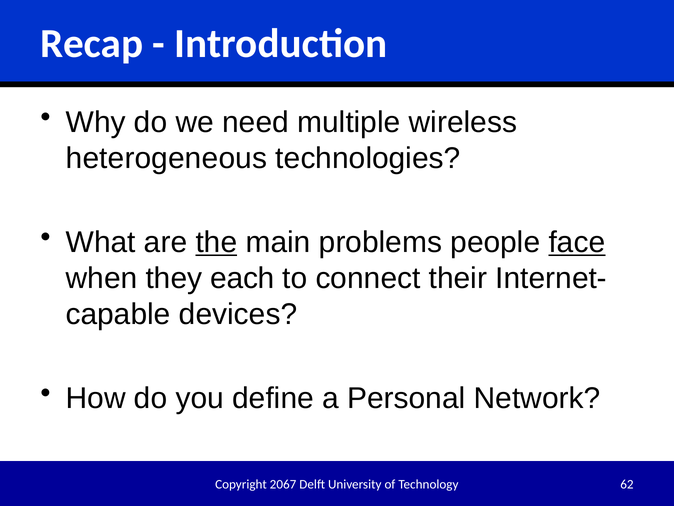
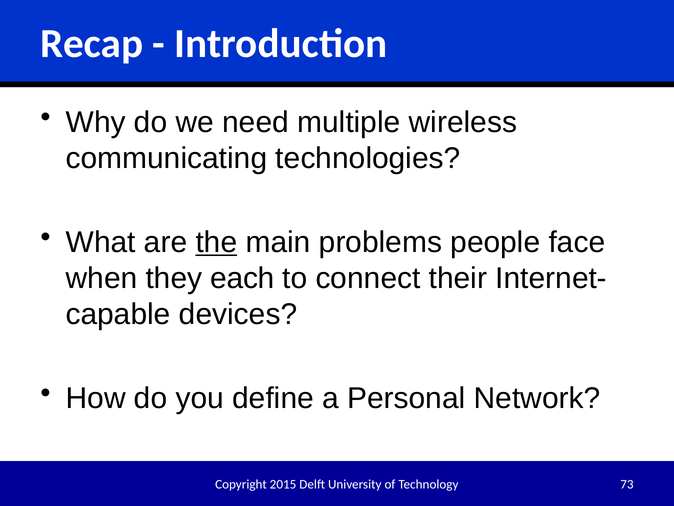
heterogeneous: heterogeneous -> communicating
face underline: present -> none
2067: 2067 -> 2015
62: 62 -> 73
